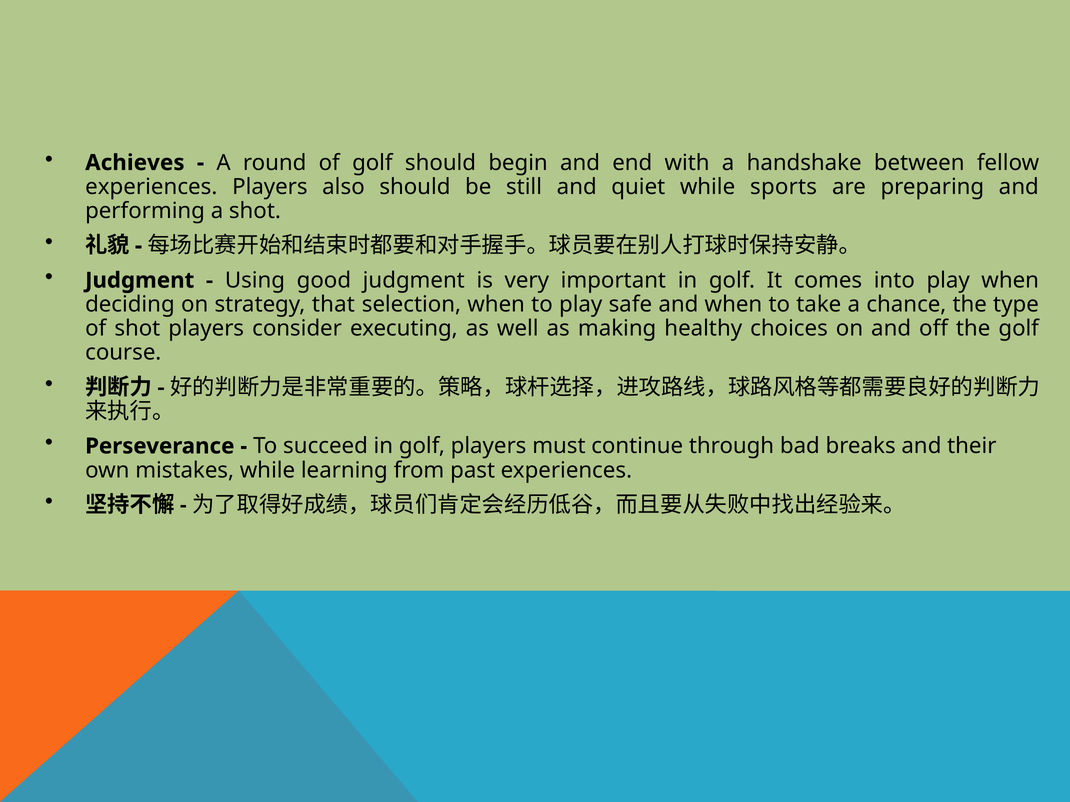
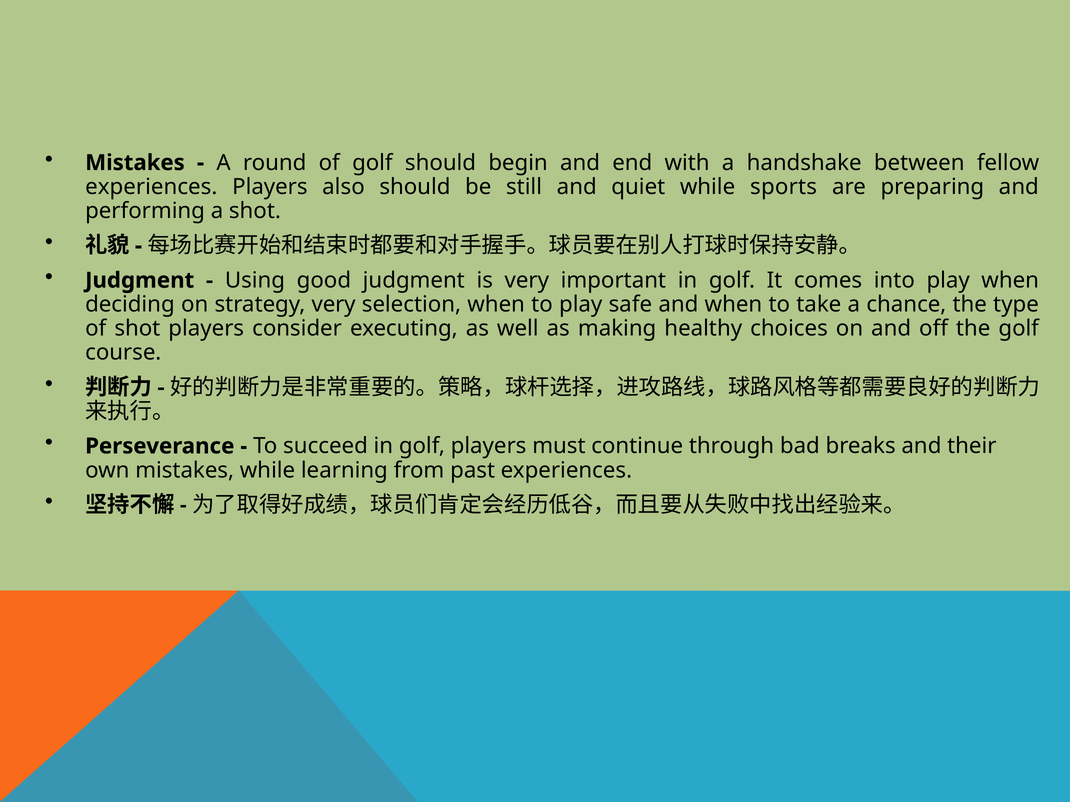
Achieves at (135, 163): Achieves -> Mistakes
strategy that: that -> very
